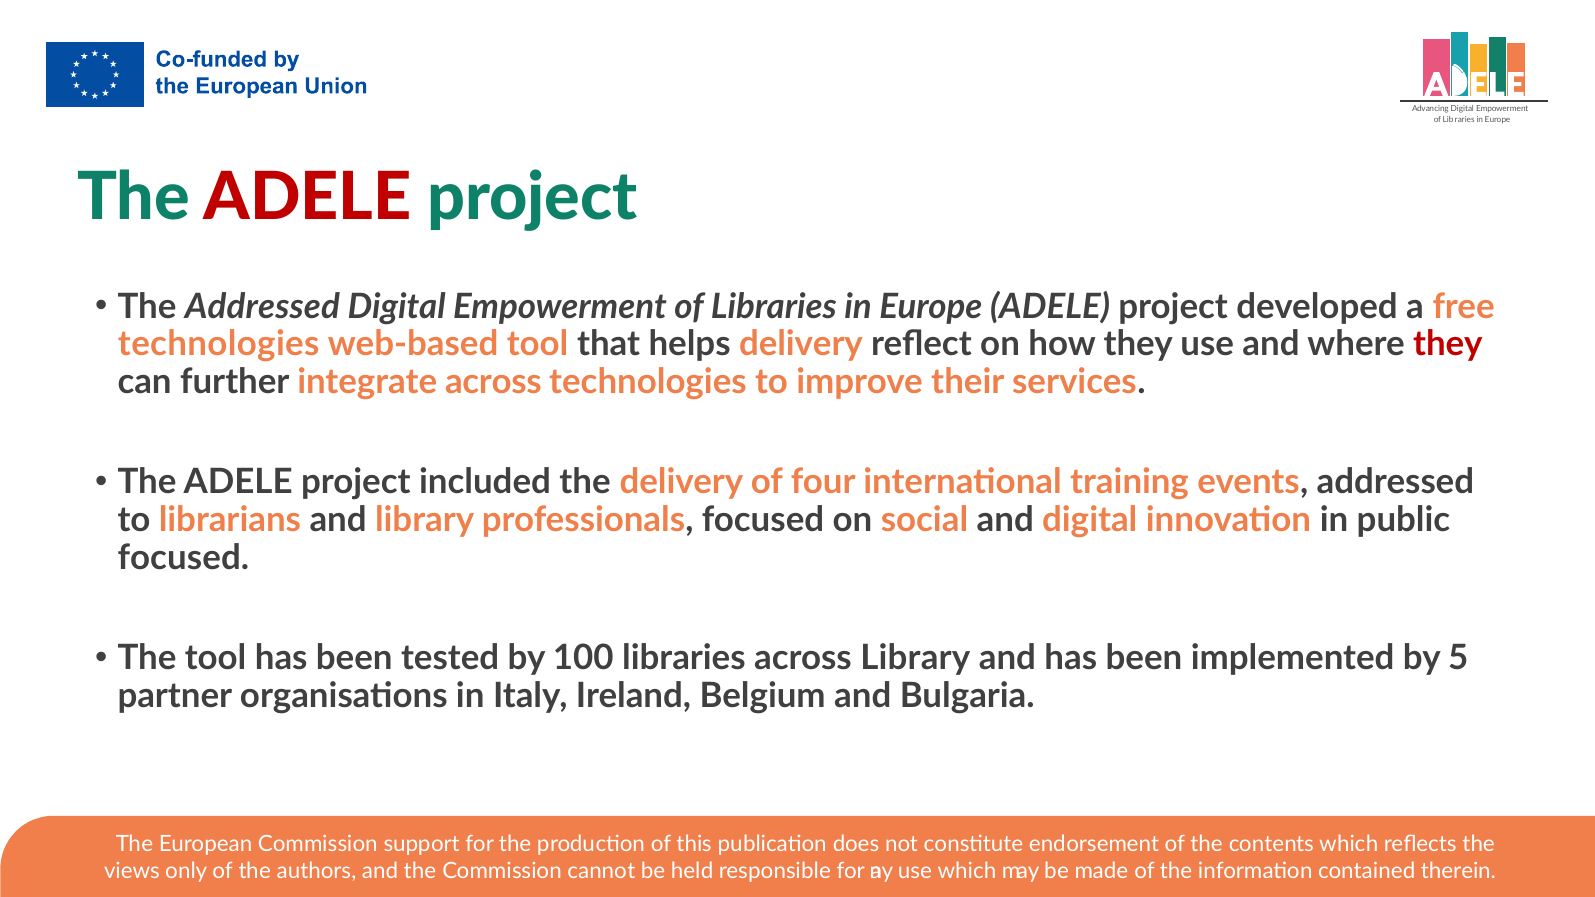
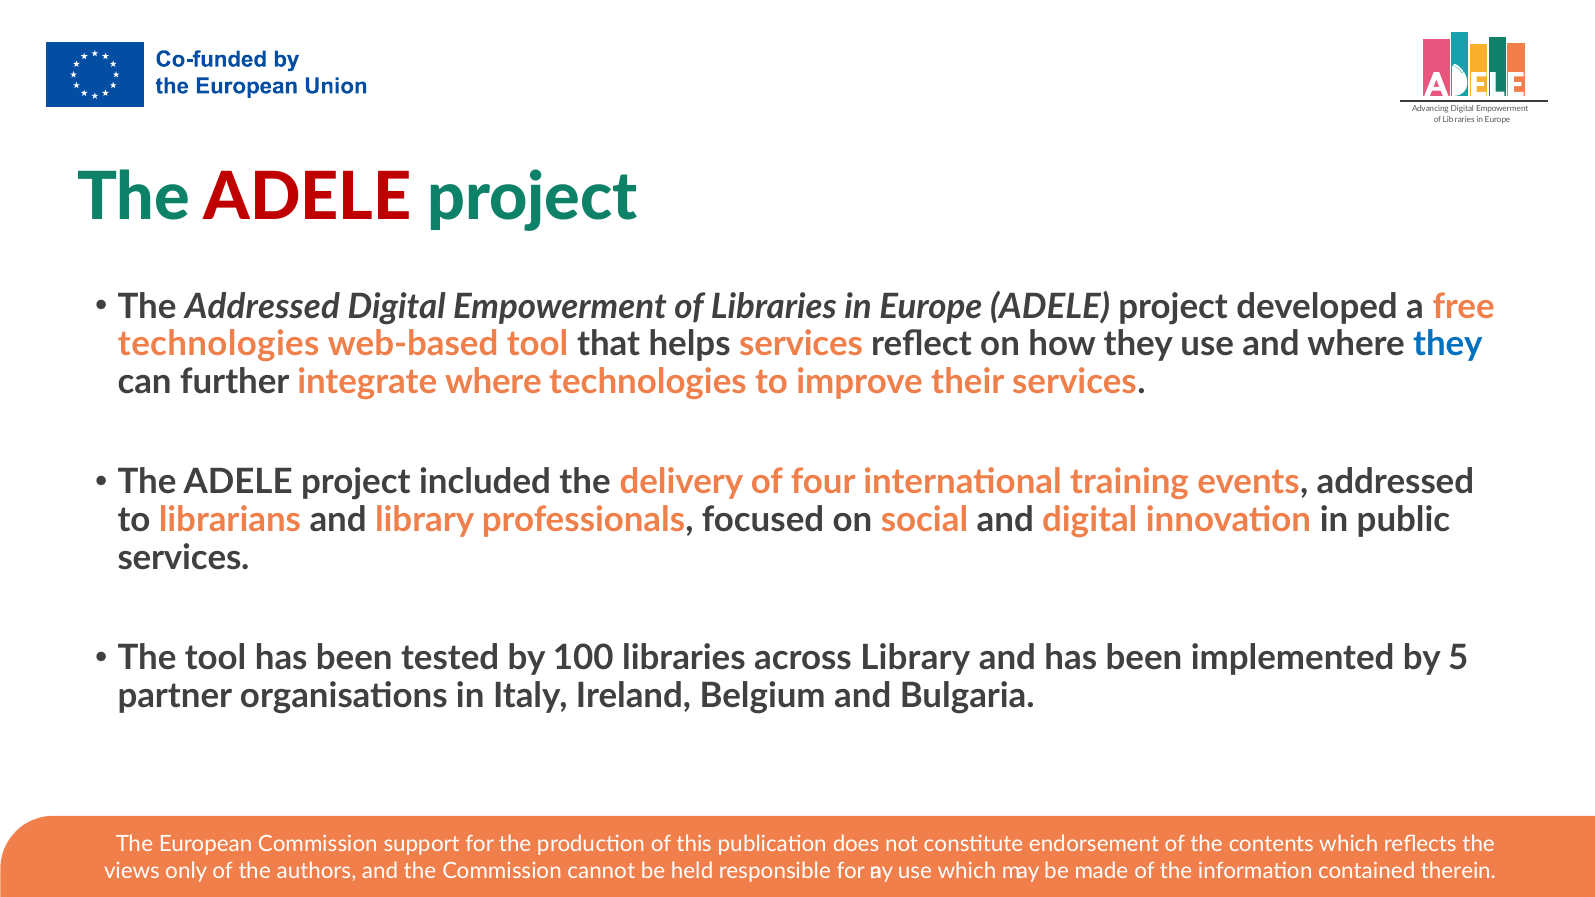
helps delivery: delivery -> services
they at (1448, 344) colour: red -> blue
integrate across: across -> where
focused at (183, 558): focused -> services
